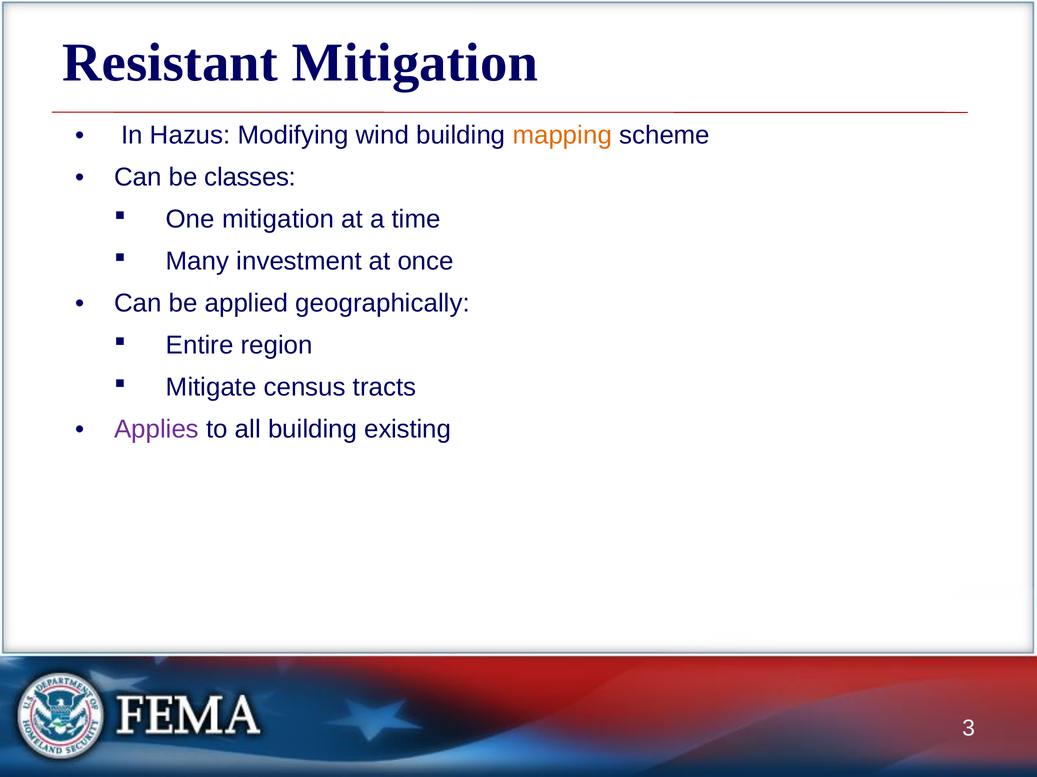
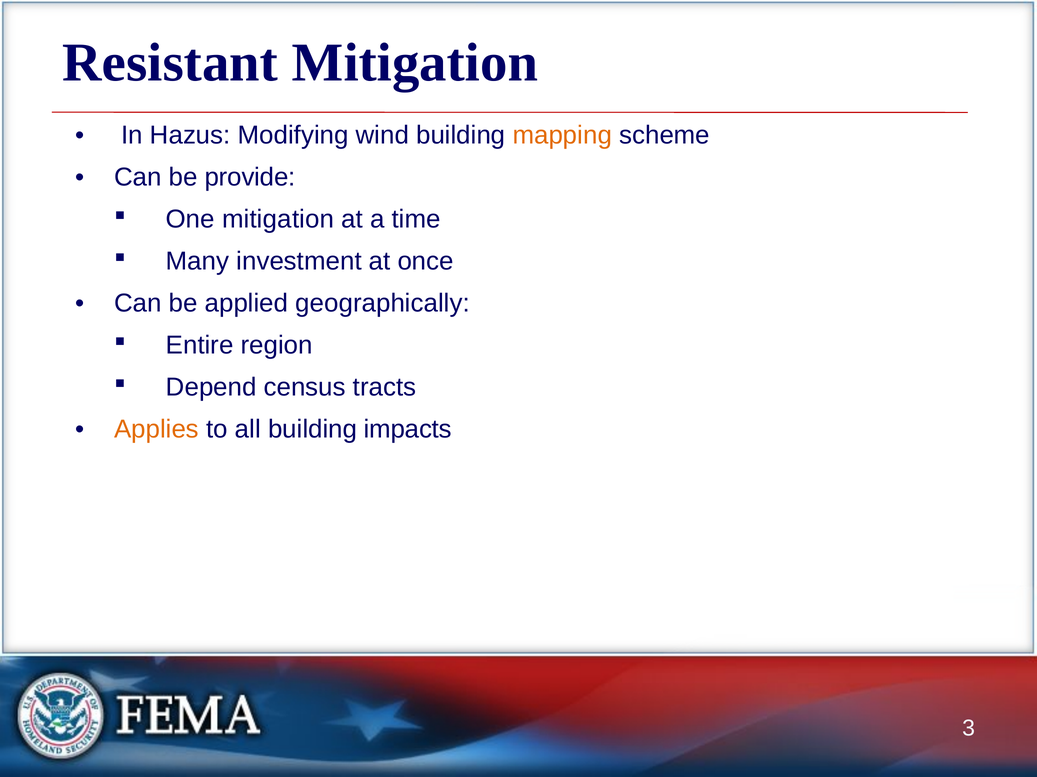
classes: classes -> provide
Mitigate: Mitigate -> Depend
Applies colour: purple -> orange
existing: existing -> impacts
